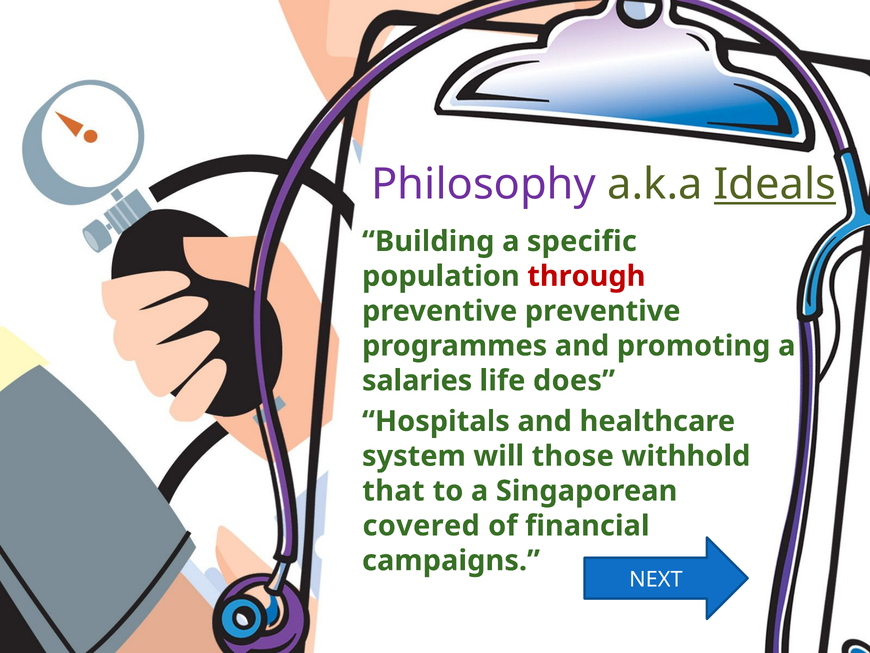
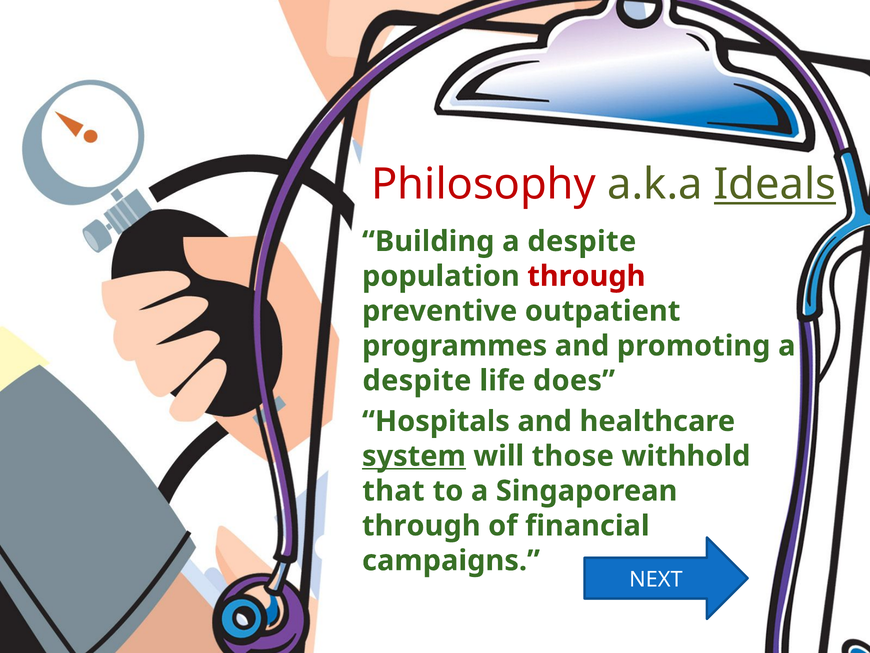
Philosophy colour: purple -> red
Building a specific: specific -> despite
preventive preventive: preventive -> outpatient
salaries at (417, 380): salaries -> despite
system underline: none -> present
covered at (421, 525): covered -> through
